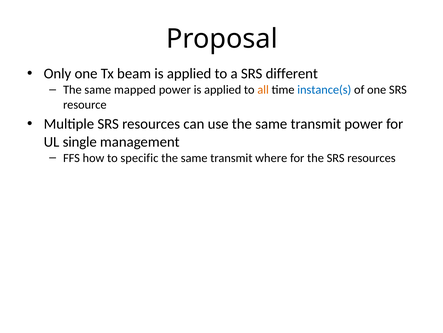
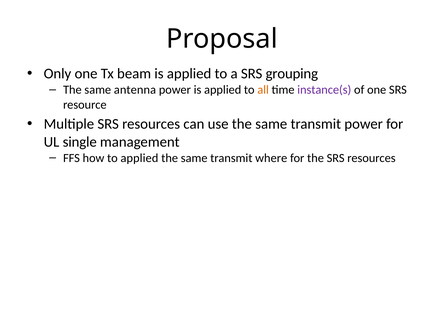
different: different -> grouping
mapped: mapped -> antenna
instance(s colour: blue -> purple
to specific: specific -> applied
